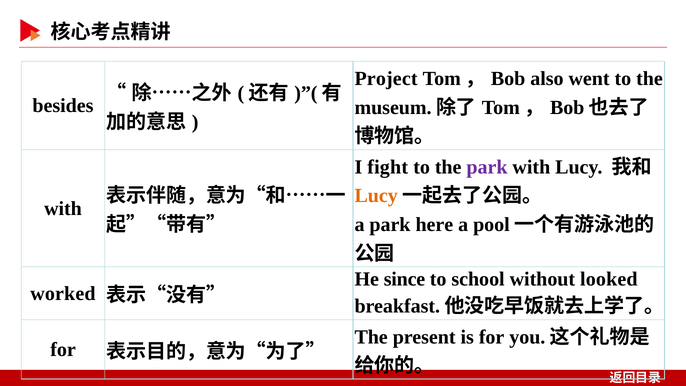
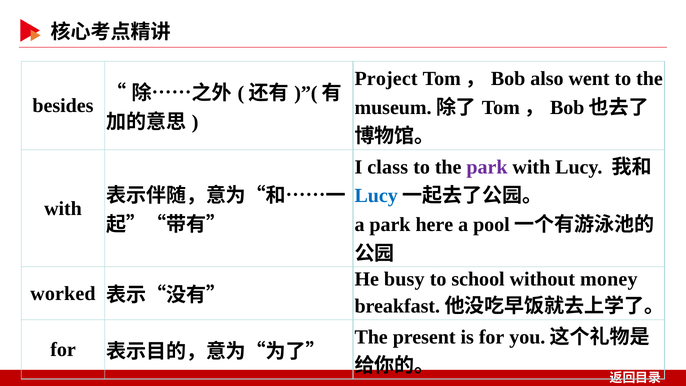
fight: fight -> class
Lucy at (376, 196) colour: orange -> blue
since: since -> busy
looked: looked -> money
